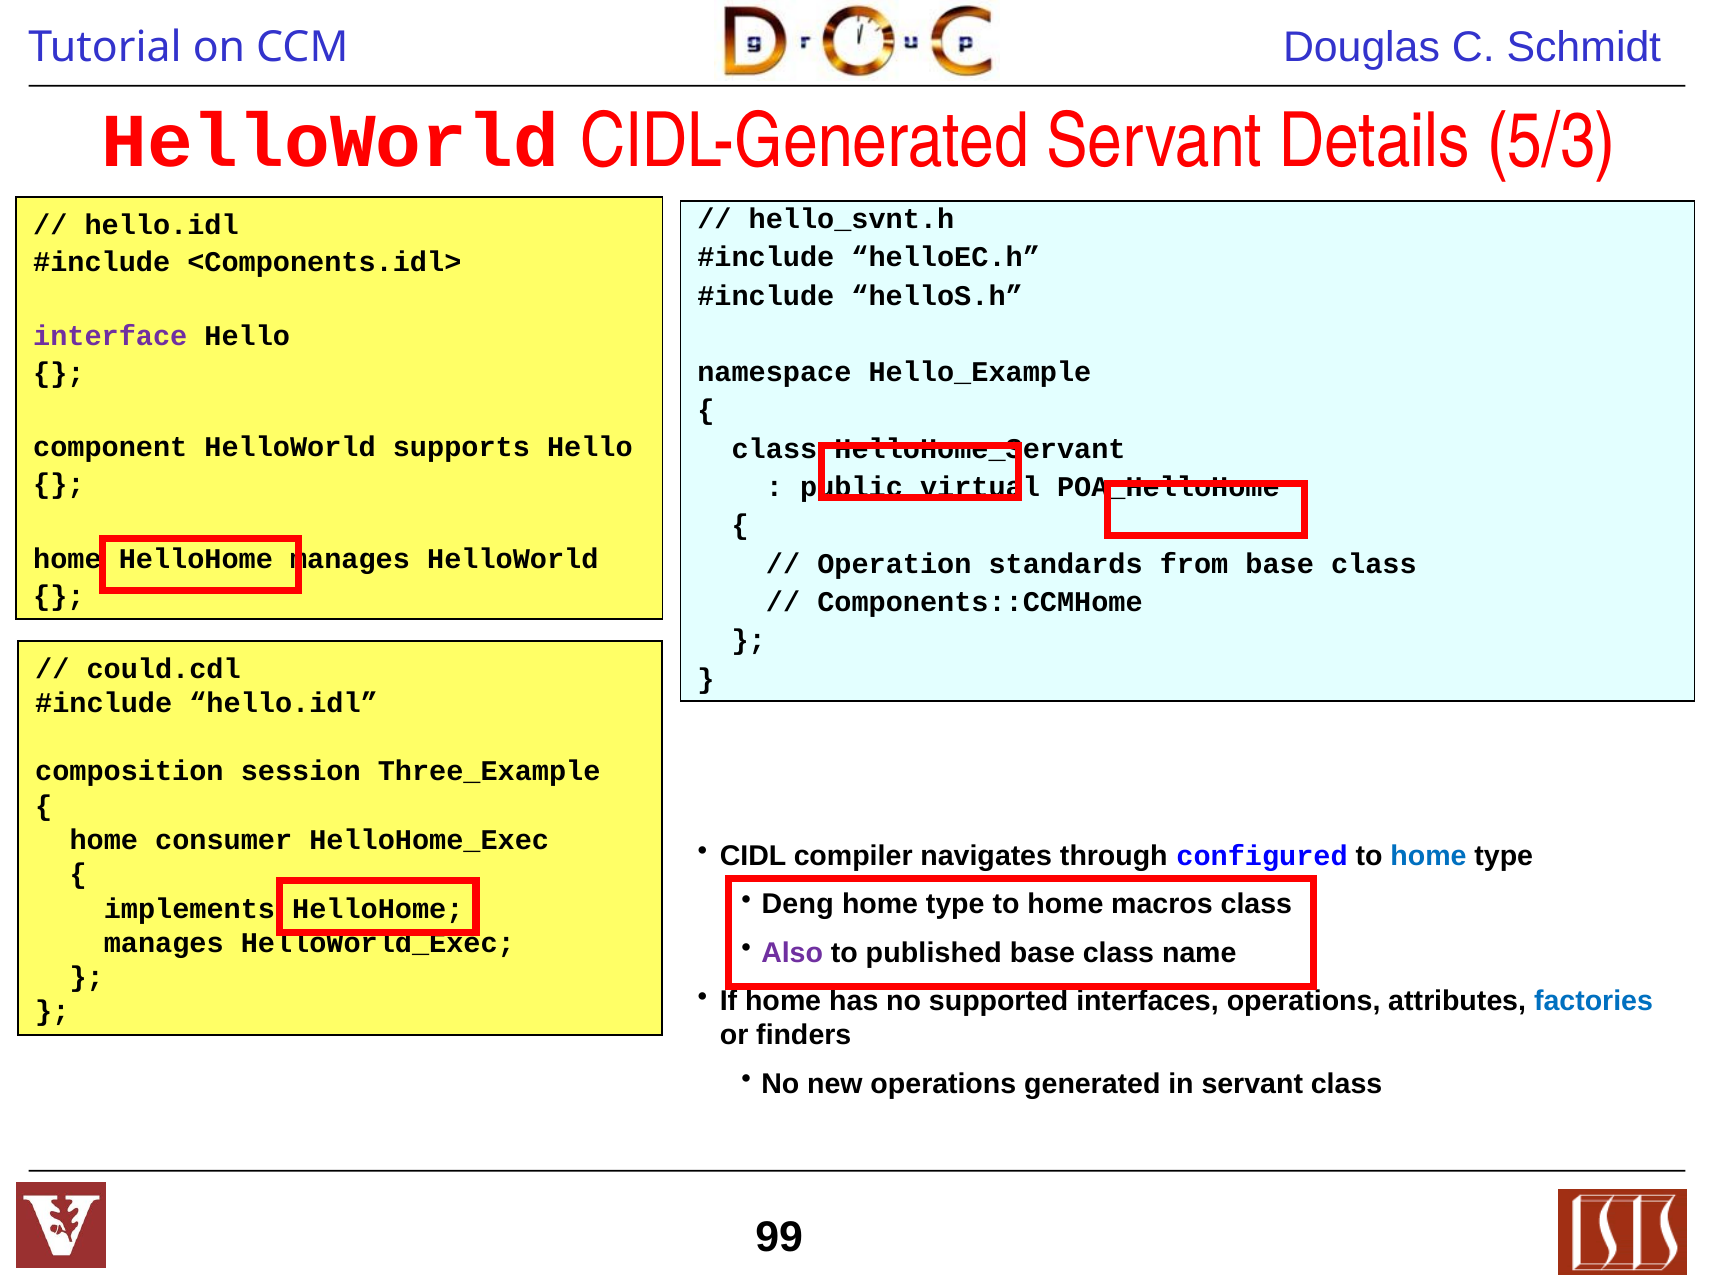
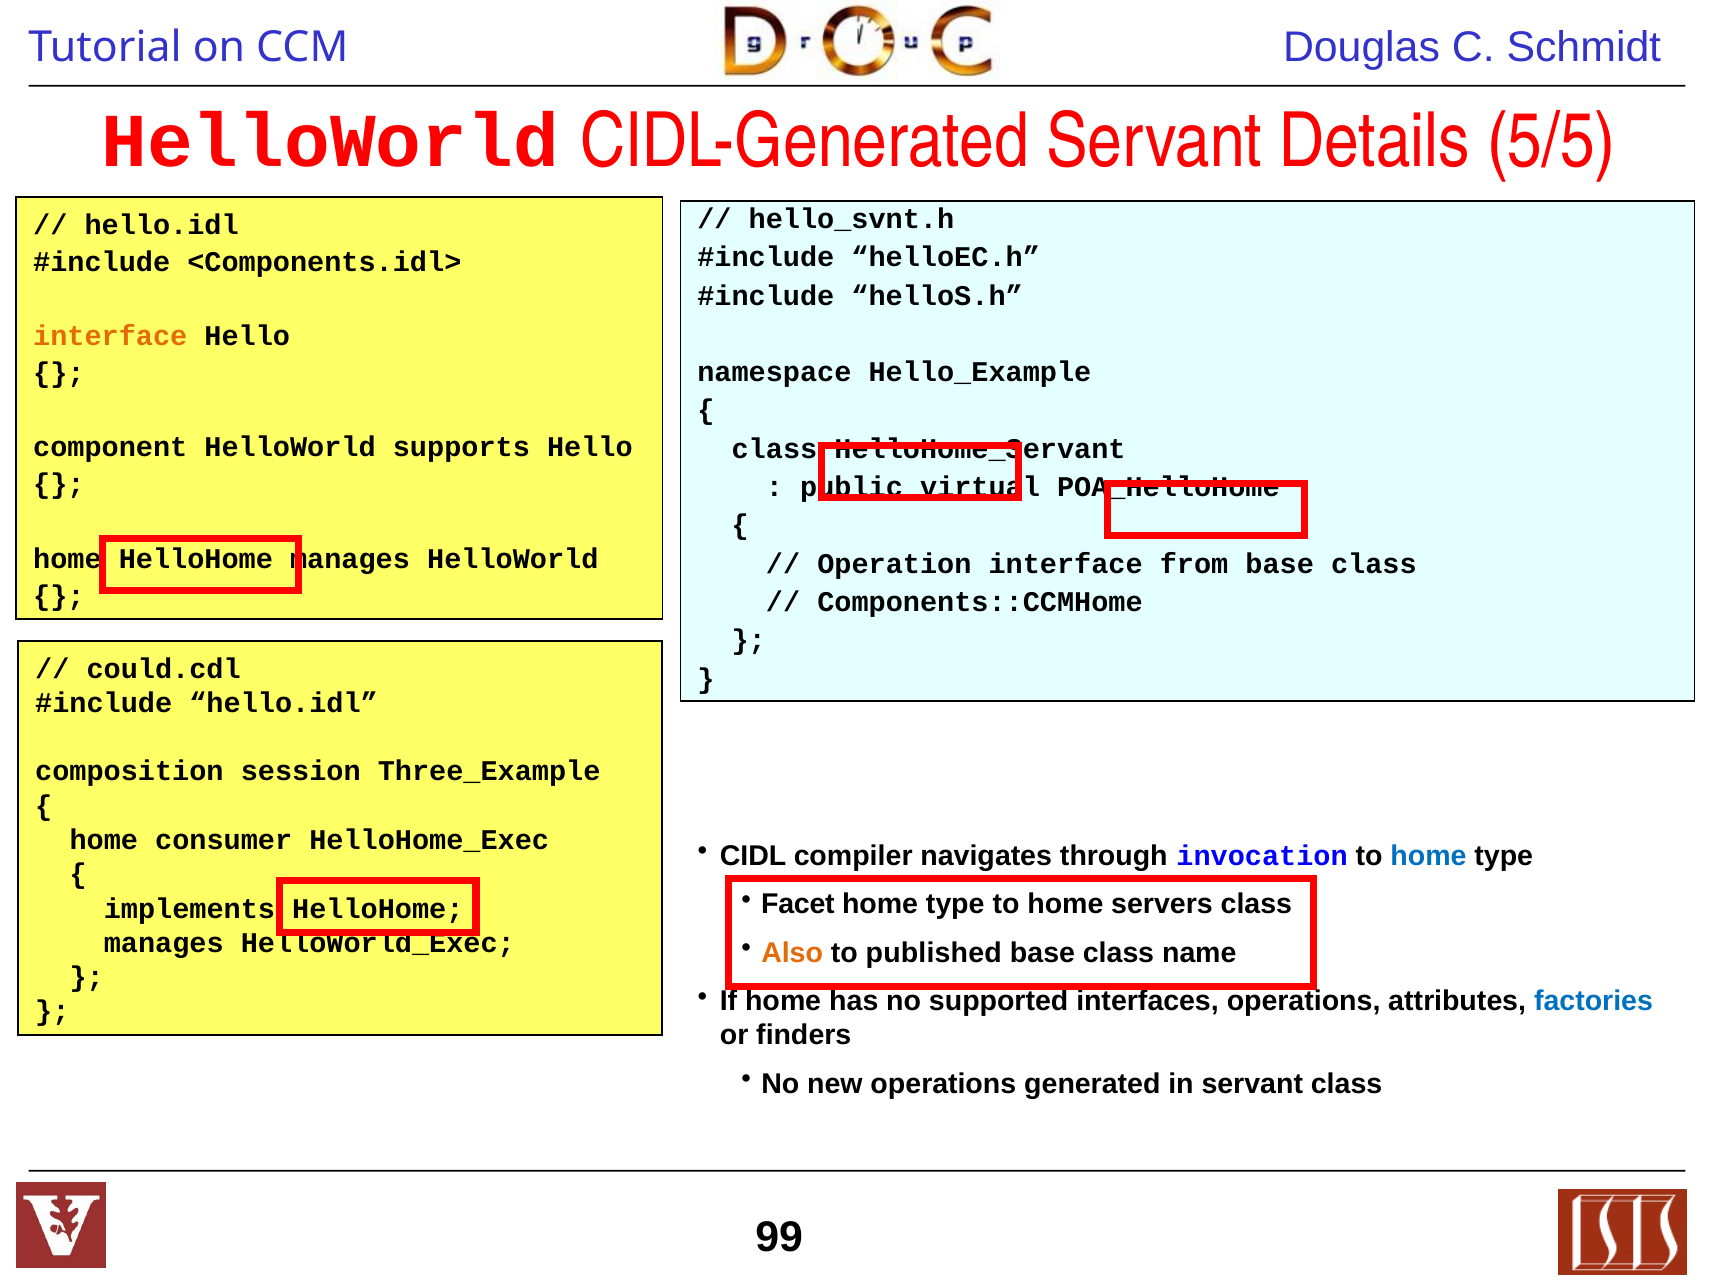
5/3: 5/3 -> 5/5
interface at (110, 336) colour: purple -> orange
Operation standards: standards -> interface
configured: configured -> invocation
Deng: Deng -> Facet
macros: macros -> servers
Also colour: purple -> orange
